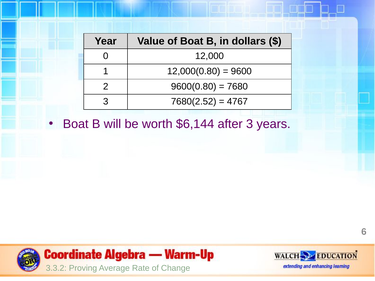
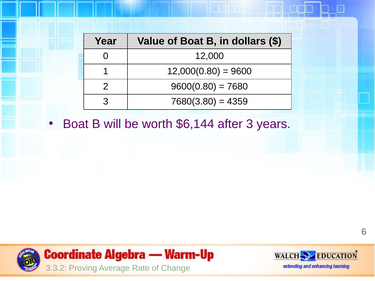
7680(2.52: 7680(2.52 -> 7680(3.80
4767: 4767 -> 4359
